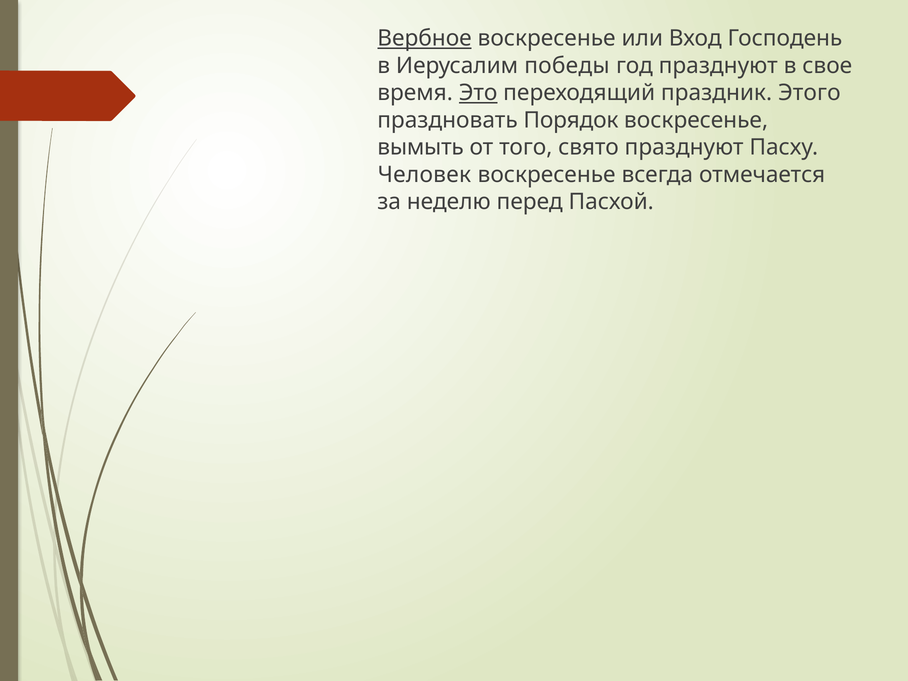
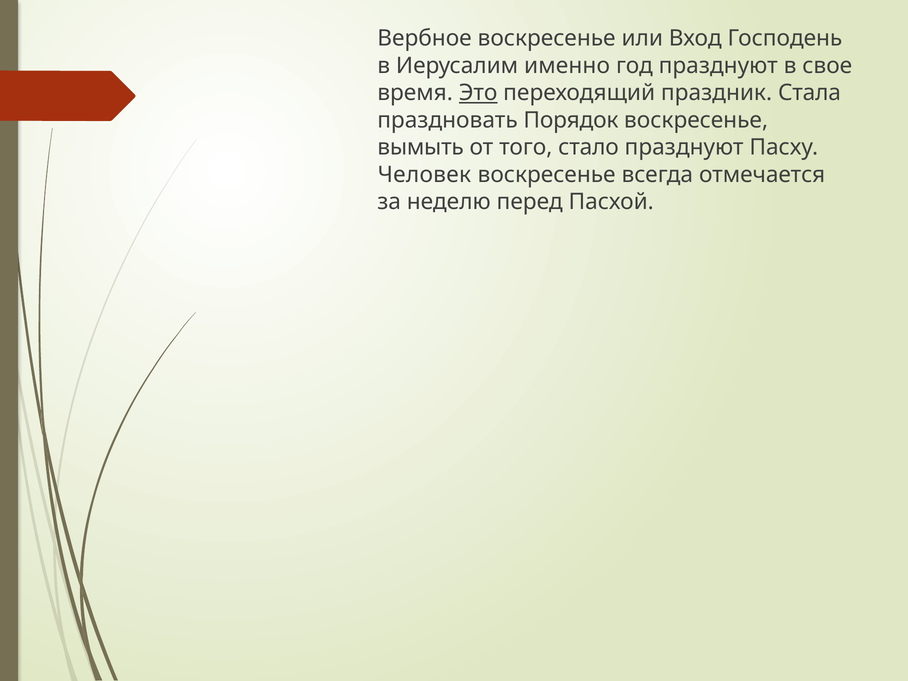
Вербное underline: present -> none
победы: победы -> именно
Этого: Этого -> Стала
свято: свято -> стало
